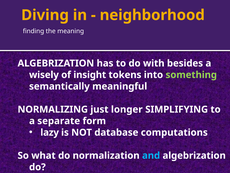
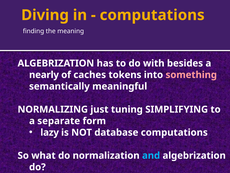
neighborhood at (152, 15): neighborhood -> computations
wisely: wisely -> nearly
insight: insight -> caches
something colour: light green -> pink
longer: longer -> tuning
